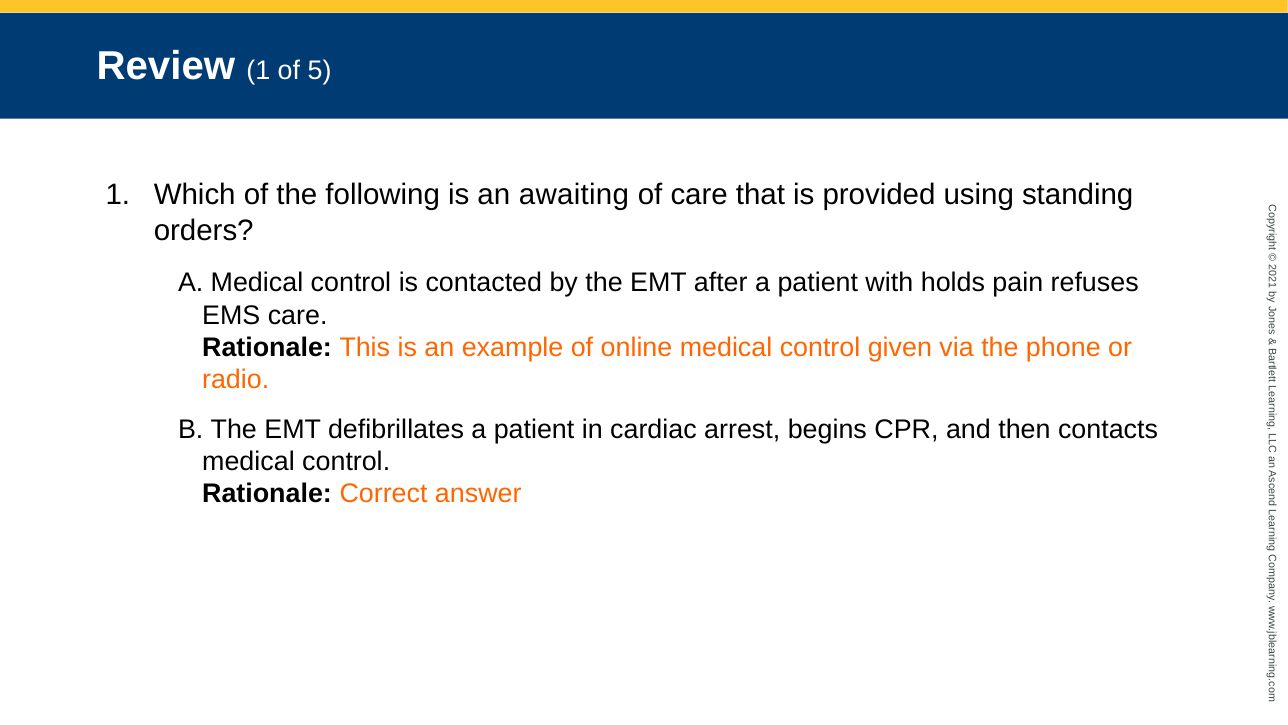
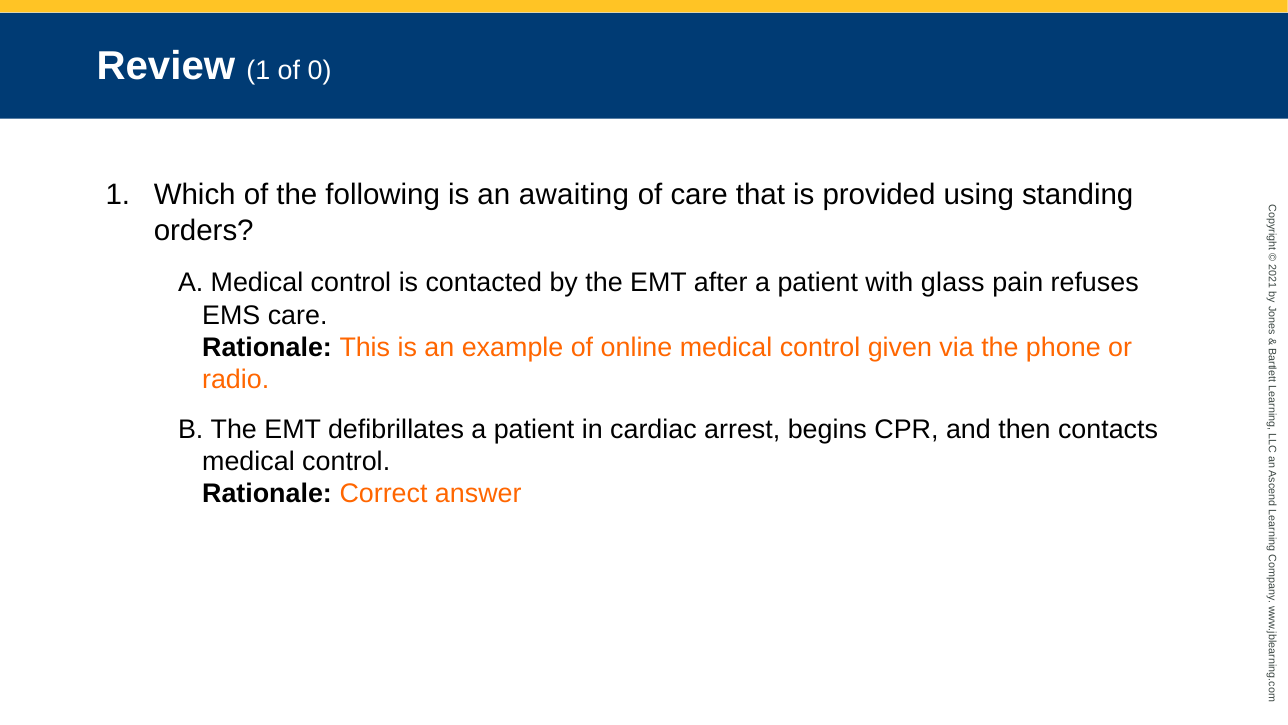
of 5: 5 -> 0
holds: holds -> glass
